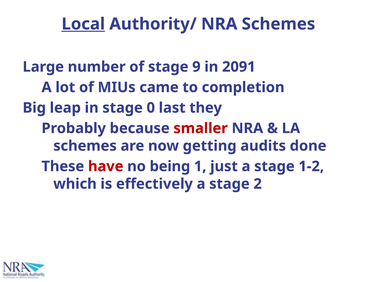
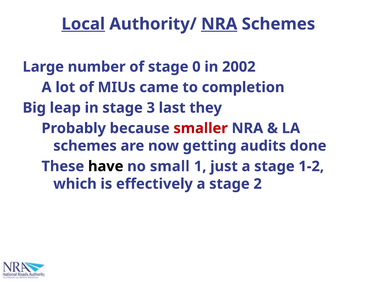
NRA at (219, 24) underline: none -> present
9: 9 -> 0
2091: 2091 -> 2002
0: 0 -> 3
have colour: red -> black
being: being -> small
